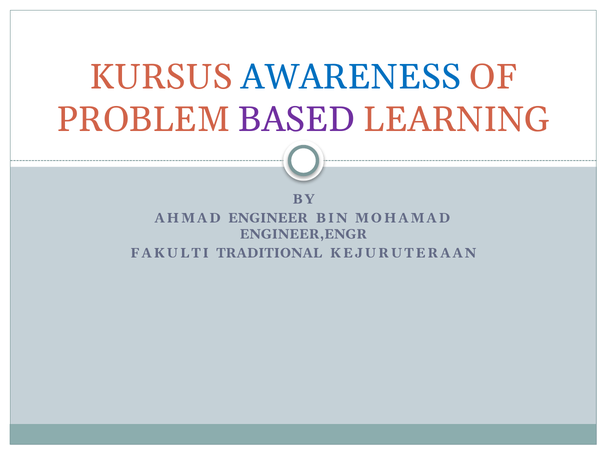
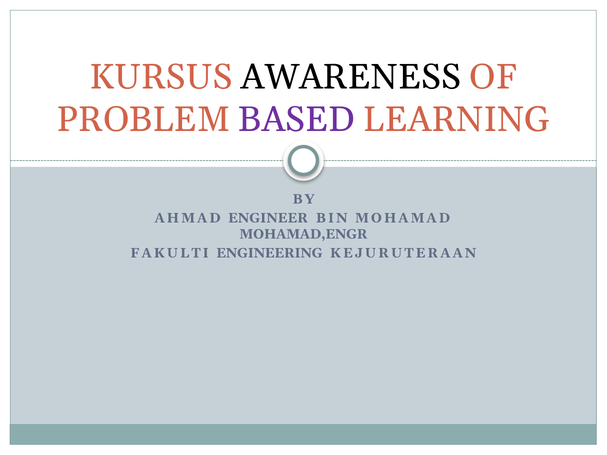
AWARENESS colour: blue -> black
ENGINEER,ENGR: ENGINEER,ENGR -> MOHAMAD,ENGR
TRADITIONAL: TRADITIONAL -> ENGINEERING
